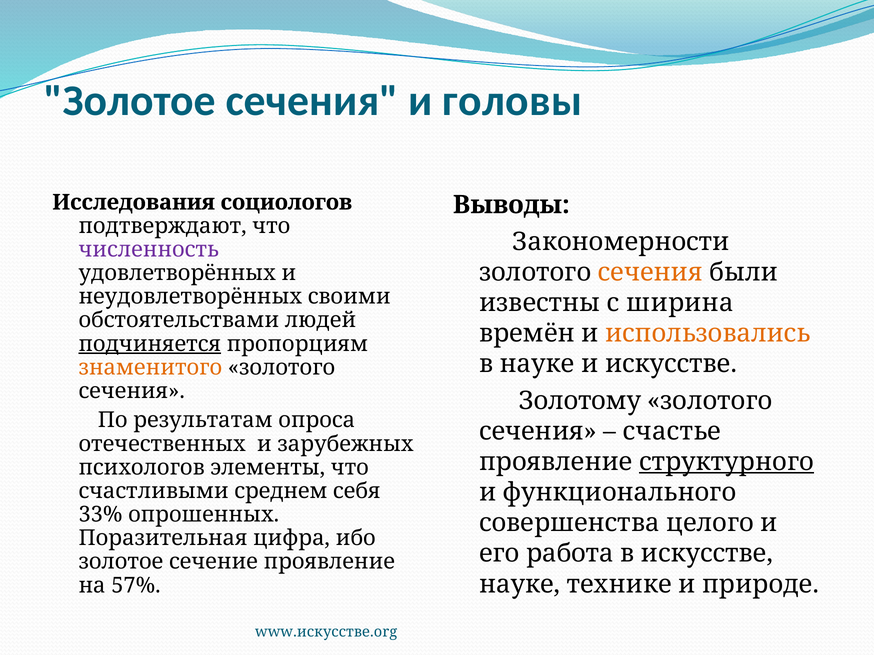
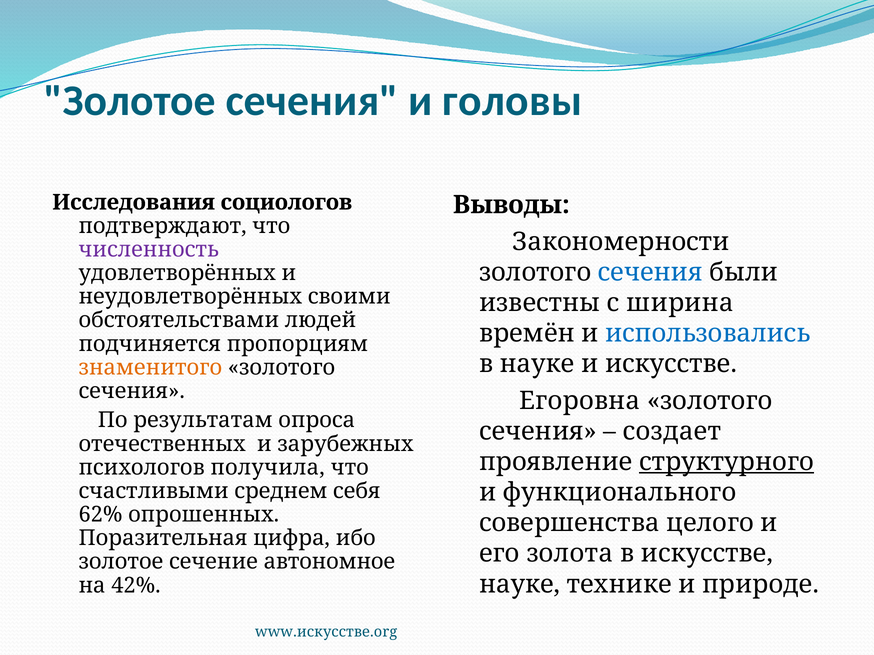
сечения at (650, 272) colour: orange -> blue
использовались colour: orange -> blue
подчиняется underline: present -> none
Золотому: Золотому -> Егоровна
счастье: счастье -> создает
элементы: элементы -> получила
33%: 33% -> 62%
работа: работа -> золота
сечение проявление: проявление -> автономное
57%: 57% -> 42%
